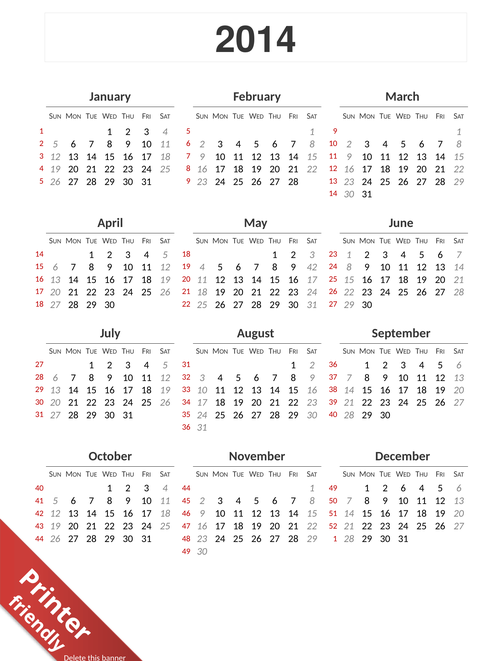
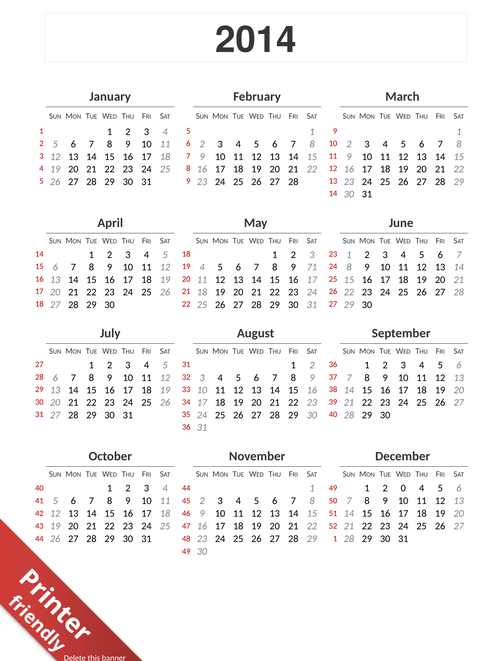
9 42: 42 -> 71
2 6: 6 -> 0
